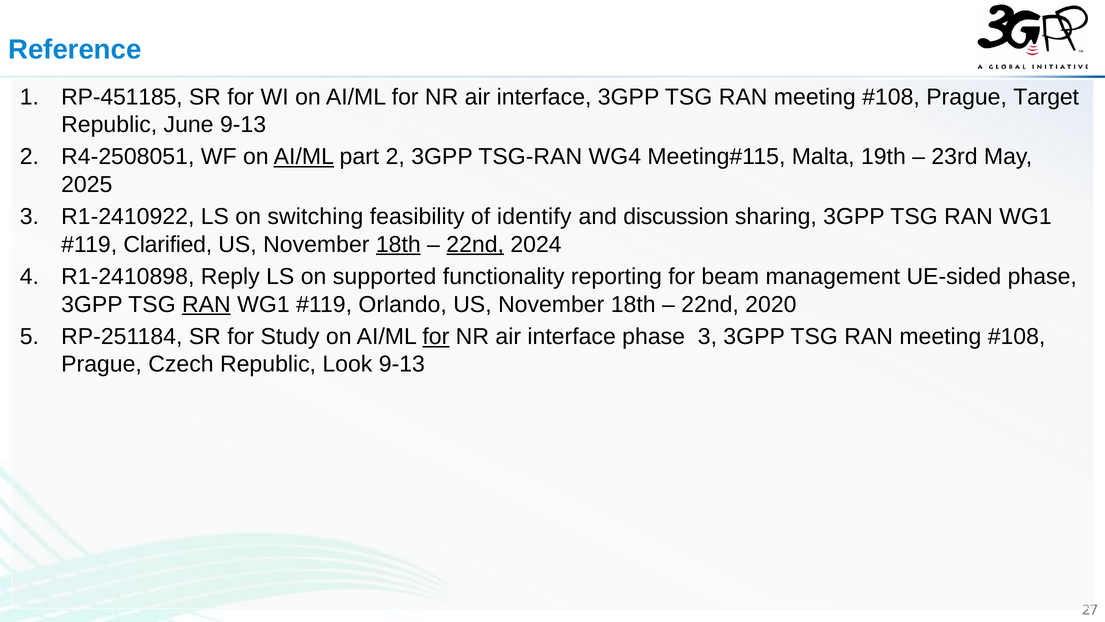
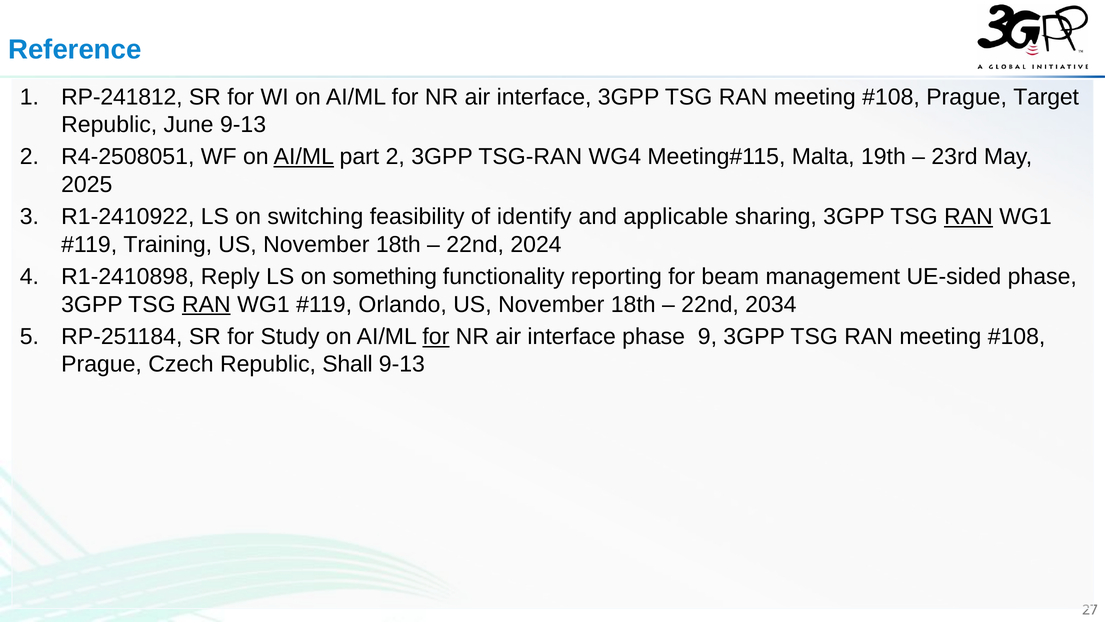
RP-451185: RP-451185 -> RP-241812
discussion: discussion -> applicable
RAN at (968, 217) underline: none -> present
Clarified: Clarified -> Training
18th at (398, 244) underline: present -> none
22nd at (475, 244) underline: present -> none
supported: supported -> something
2020: 2020 -> 2034
phase 3: 3 -> 9
Look: Look -> Shall
